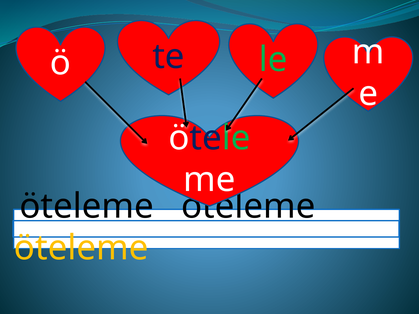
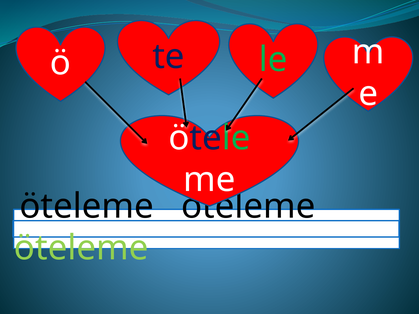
öteleme at (81, 248) colour: yellow -> light green
